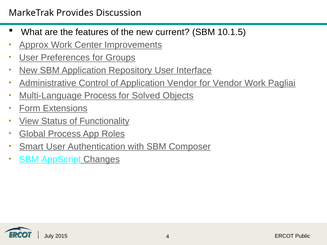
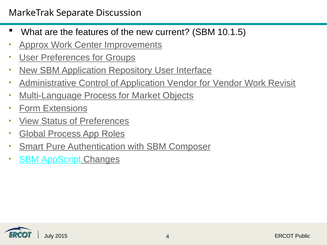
Provides: Provides -> Separate
Pagliai: Pagliai -> Revisit
Solved: Solved -> Market
of Functionality: Functionality -> Preferences
Smart User: User -> Pure
